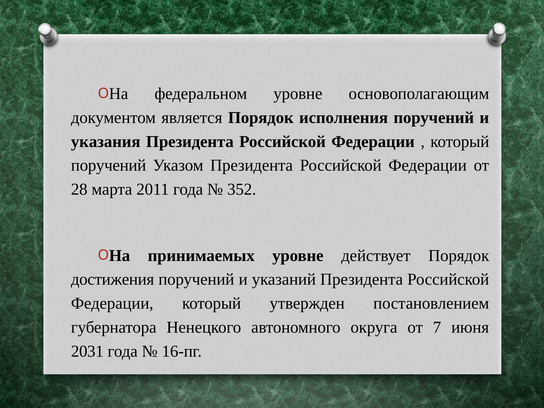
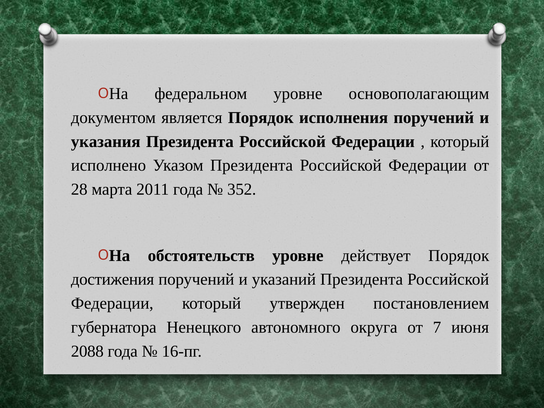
поручений at (109, 165): поручений -> исполнено
принимаемых: принимаемых -> обстоятельств
2031: 2031 -> 2088
